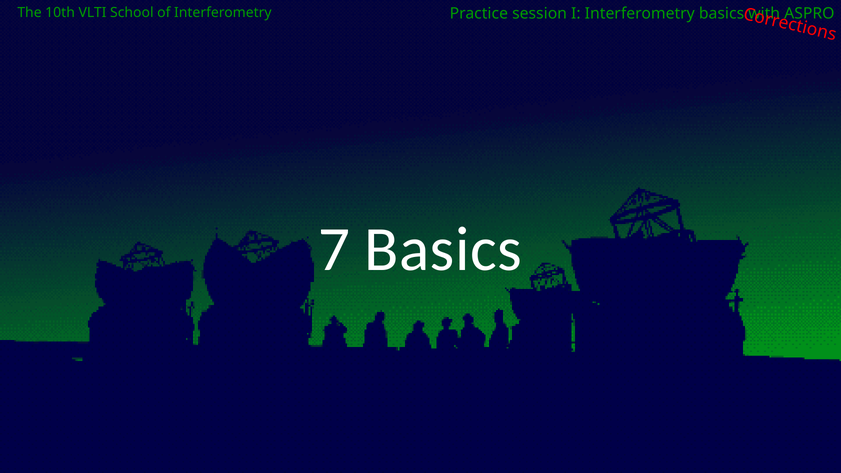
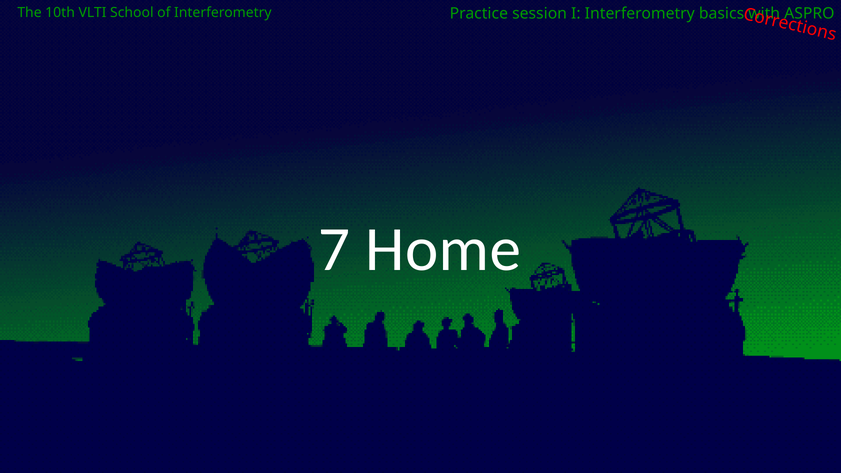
7 Basics: Basics -> Home
